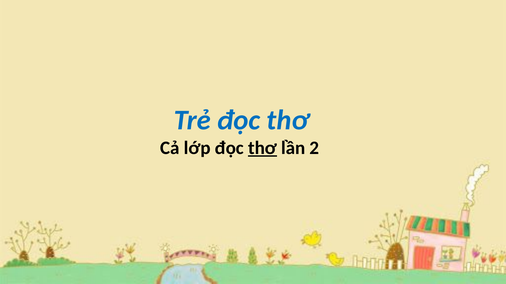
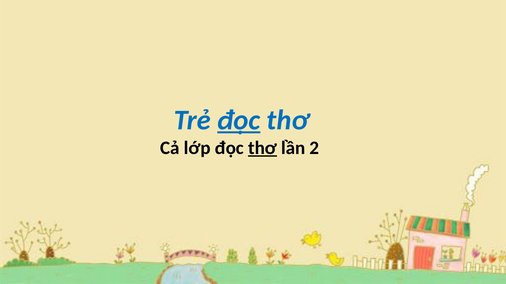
đọc at (239, 120) underline: none -> present
